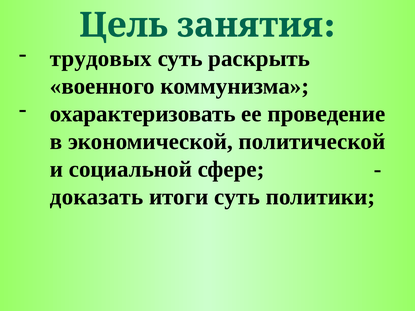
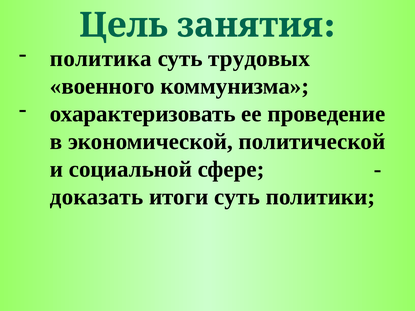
трудовых: трудовых -> политика
раскрыть: раскрыть -> трудовых
